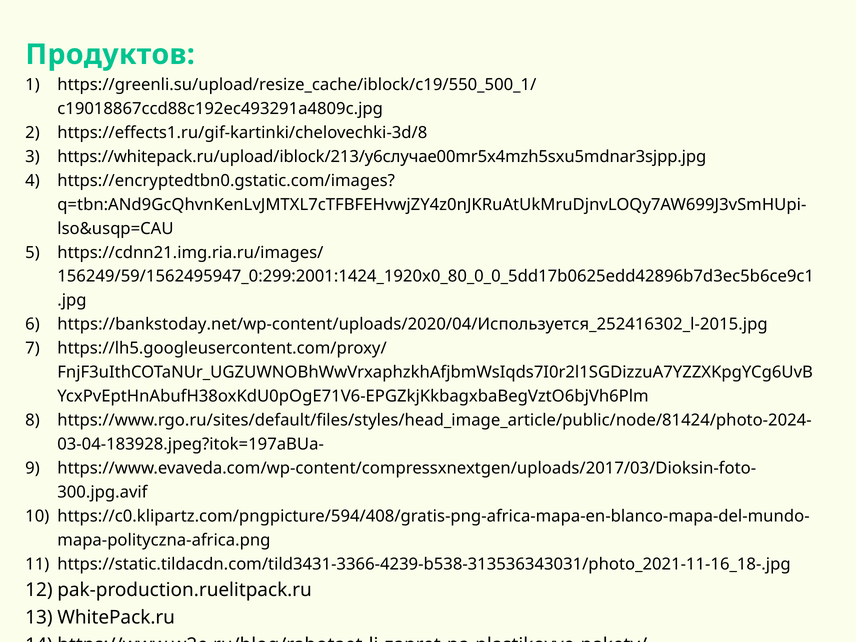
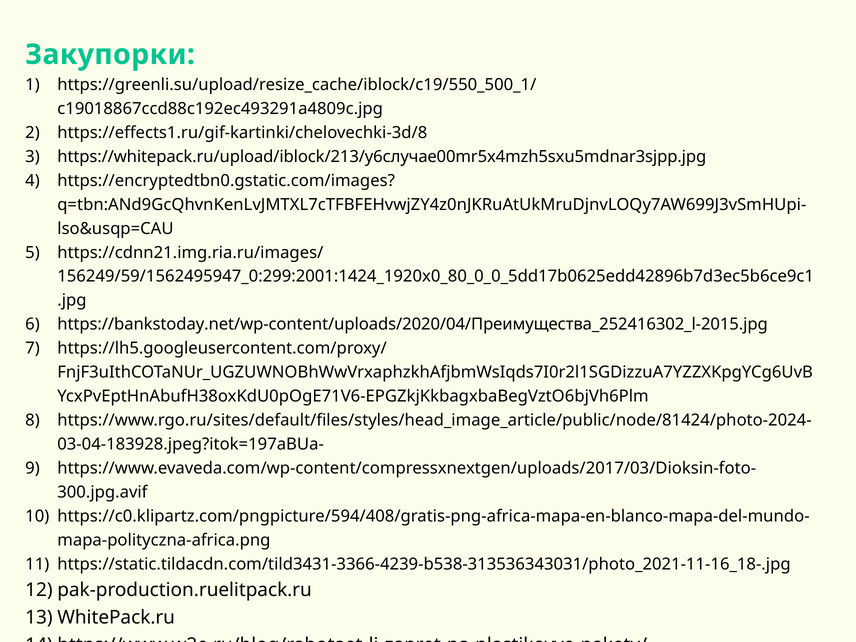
Продуктов: Продуктов -> Закупорки
https://bankstoday.net/wp-content/uploads/2020/04/Используется_252416302_l-2015.jpg: https://bankstoday.net/wp-content/uploads/2020/04/Используется_252416302_l-2015.jpg -> https://bankstoday.net/wp-content/uploads/2020/04/Преимущества_252416302_l-2015.jpg
